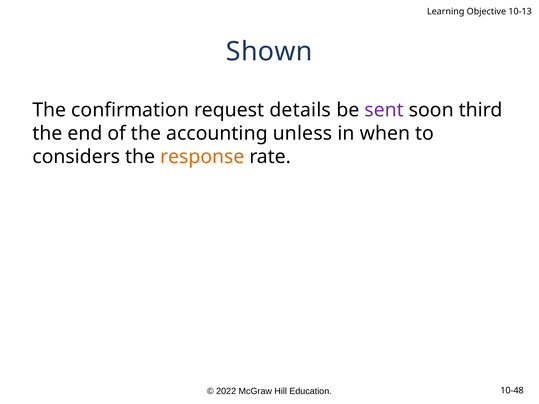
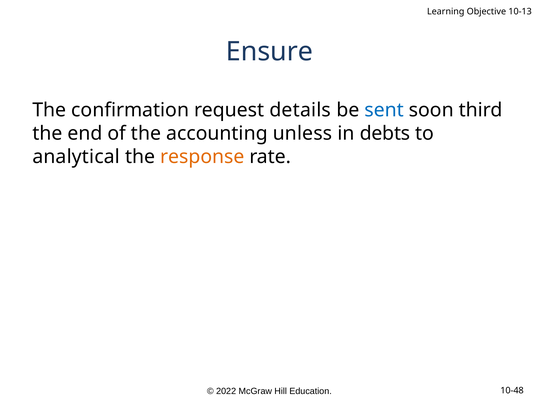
Shown: Shown -> Ensure
sent colour: purple -> blue
when: when -> debts
considers: considers -> analytical
